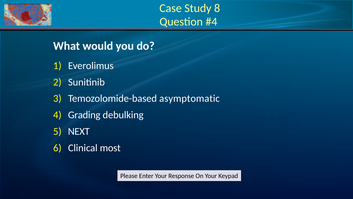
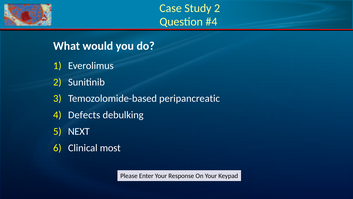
Study 8: 8 -> 2
asymptomatic: asymptomatic -> peripancreatic
Grading: Grading -> Defects
